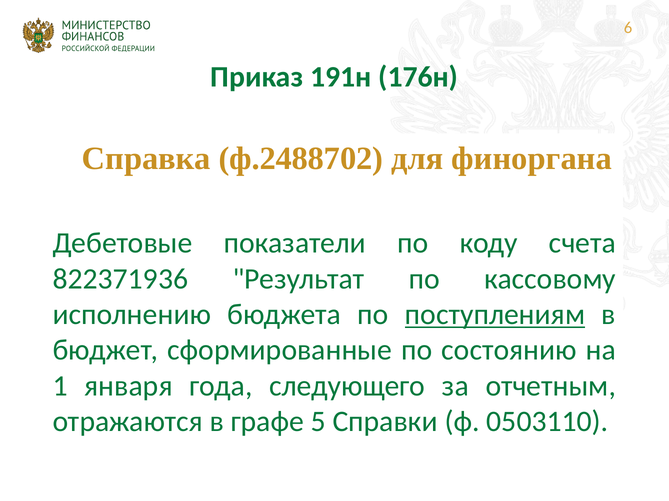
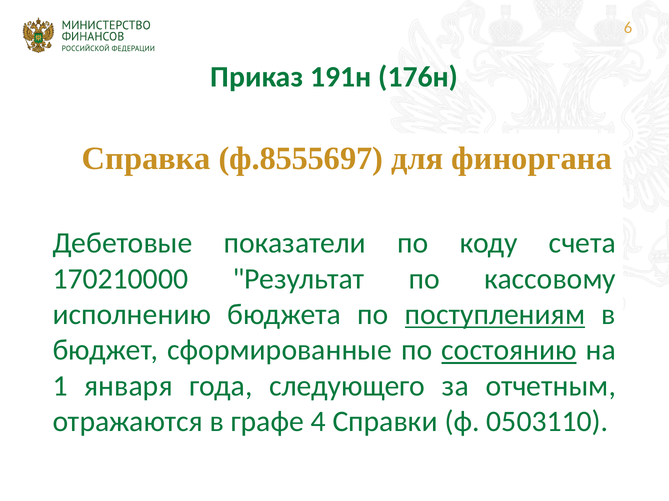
ф.2488702: ф.2488702 -> ф.8555697
822371936: 822371936 -> 170210000
состоянию underline: none -> present
5: 5 -> 4
